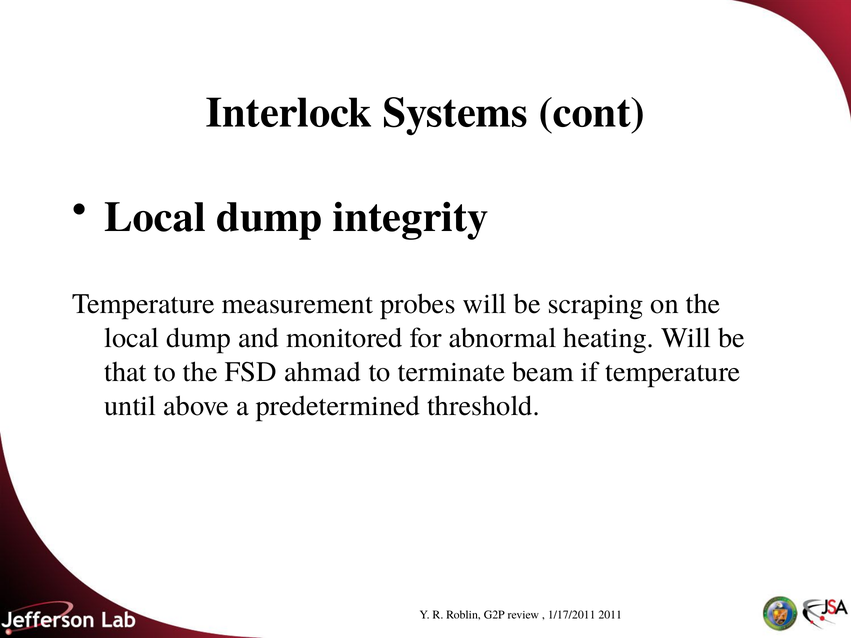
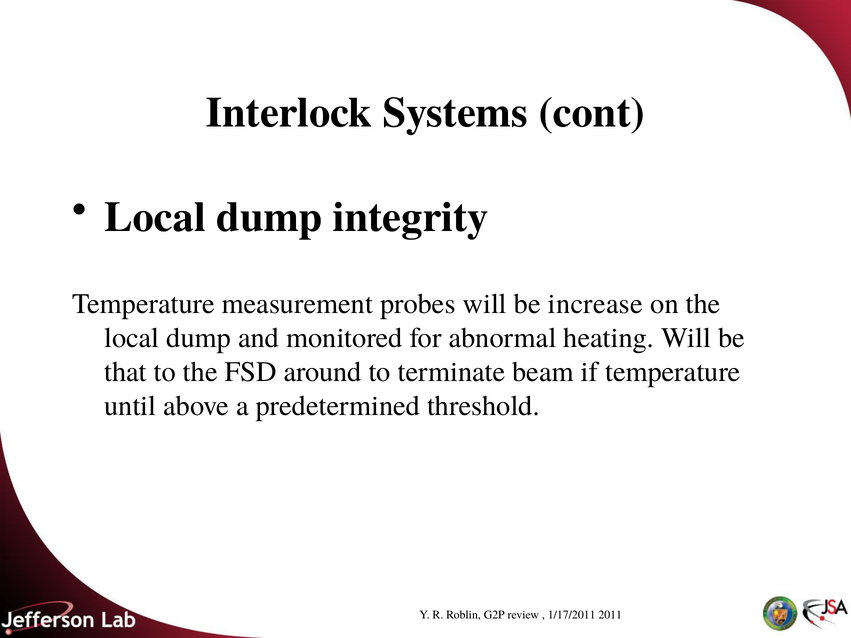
scraping: scraping -> increase
ahmad: ahmad -> around
